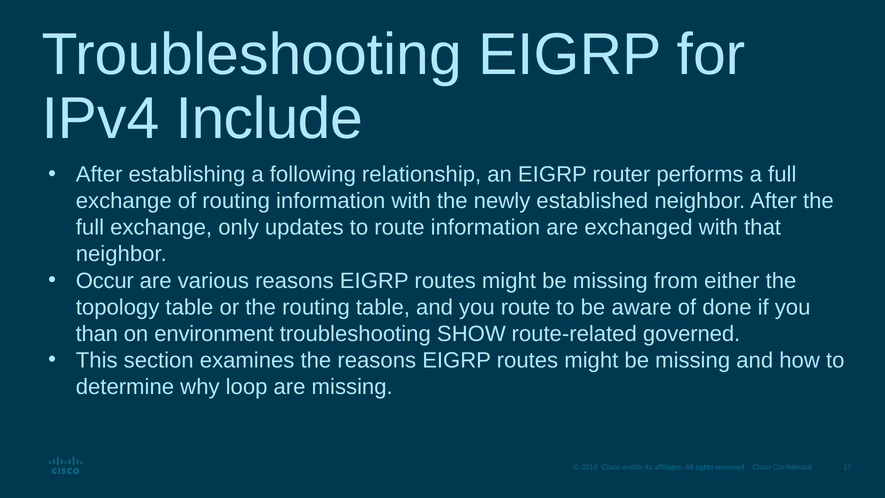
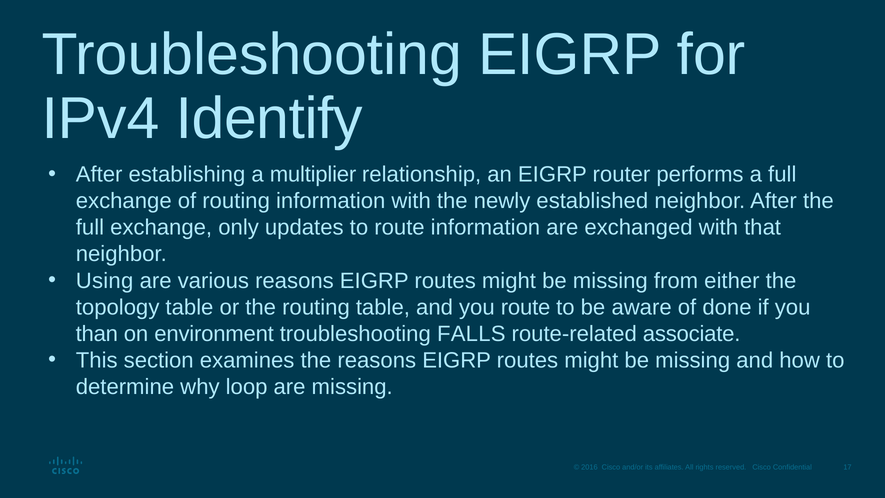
Include: Include -> Identify
following: following -> multiplier
Occur: Occur -> Using
SHOW: SHOW -> FALLS
governed: governed -> associate
